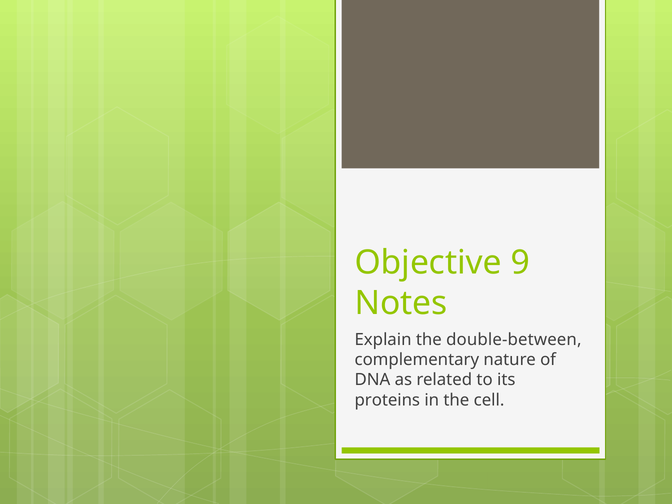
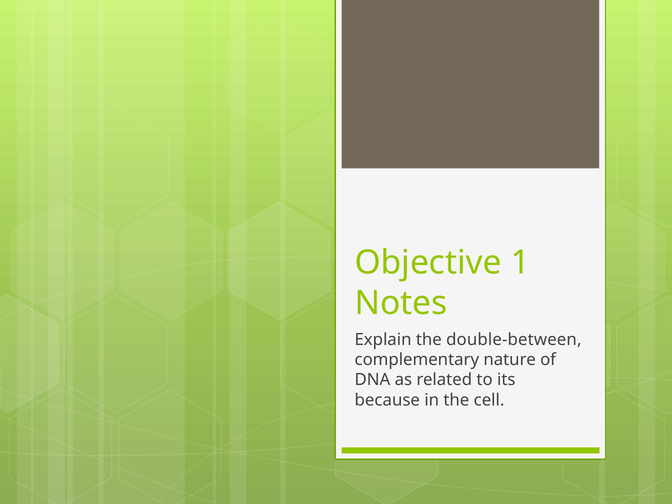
9: 9 -> 1
proteins: proteins -> because
